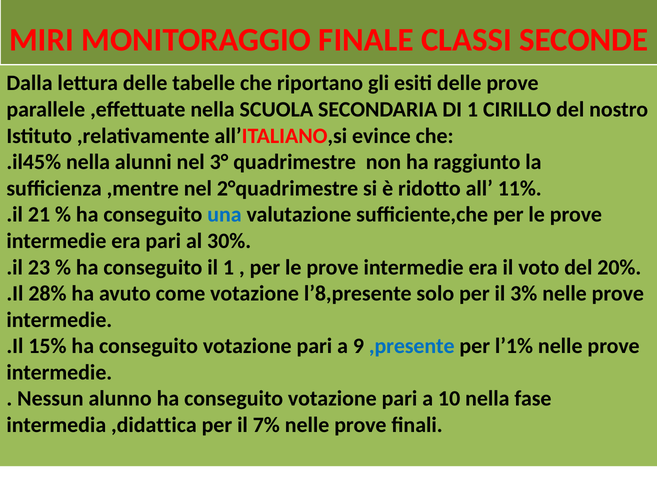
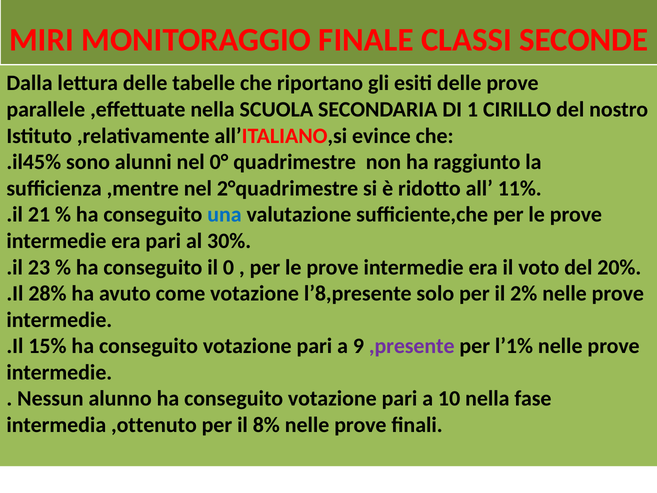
.il45% nella: nella -> sono
3°: 3° -> 0°
il 1: 1 -> 0
3%: 3% -> 2%
,presente colour: blue -> purple
,didattica: ,didattica -> ,ottenuto
7%: 7% -> 8%
